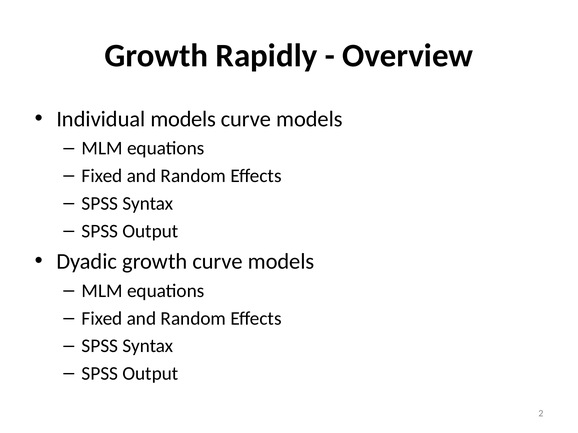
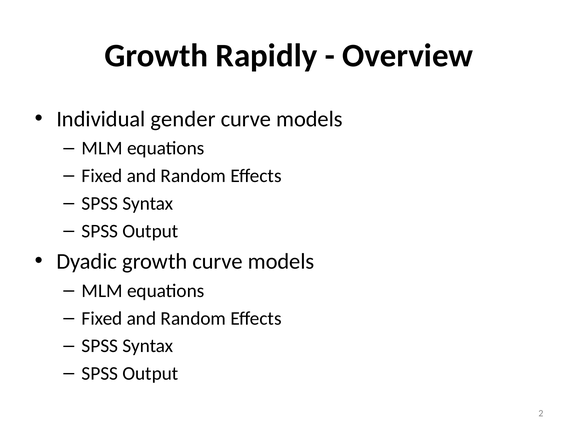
Individual models: models -> gender
